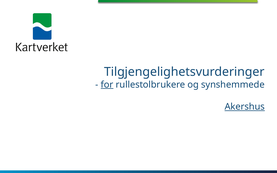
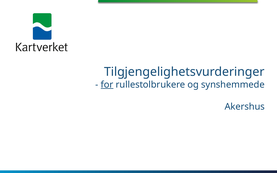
Akershus underline: present -> none
